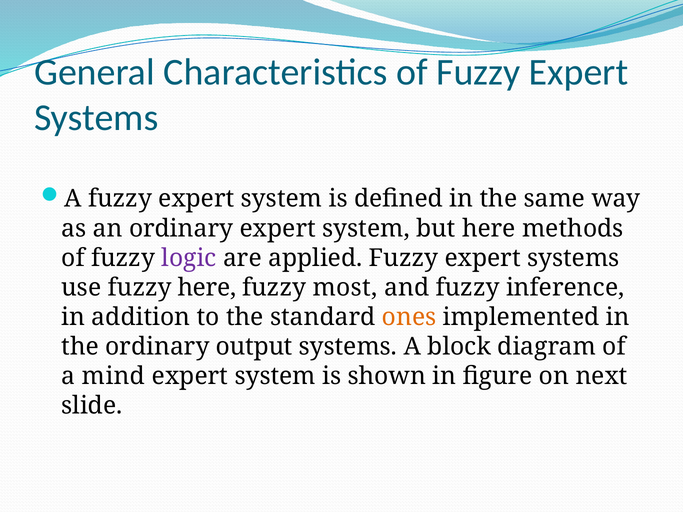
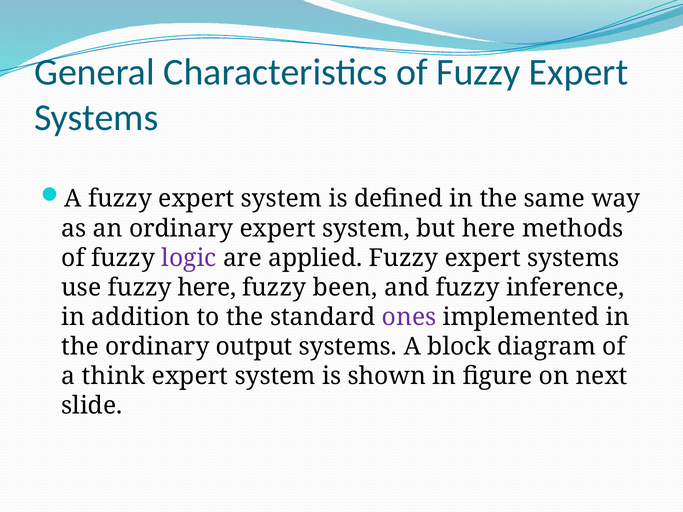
most: most -> been
ones colour: orange -> purple
mind: mind -> think
